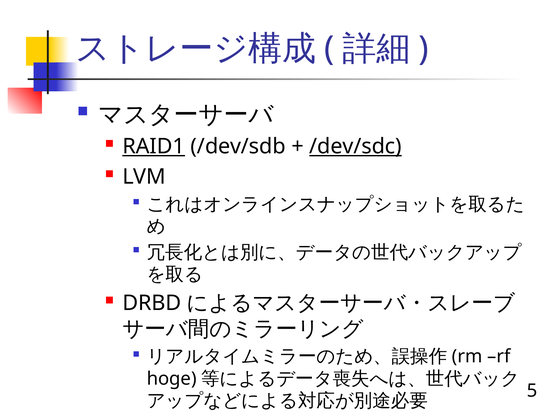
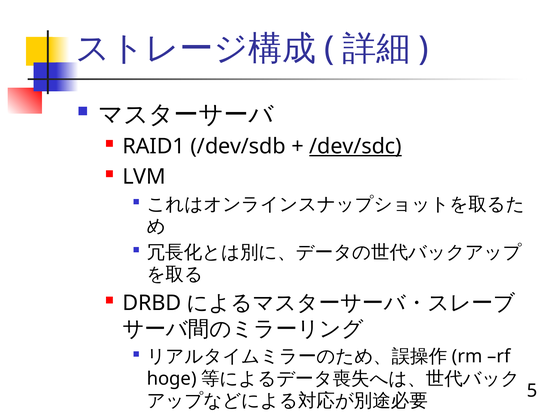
RAID1 underline: present -> none
